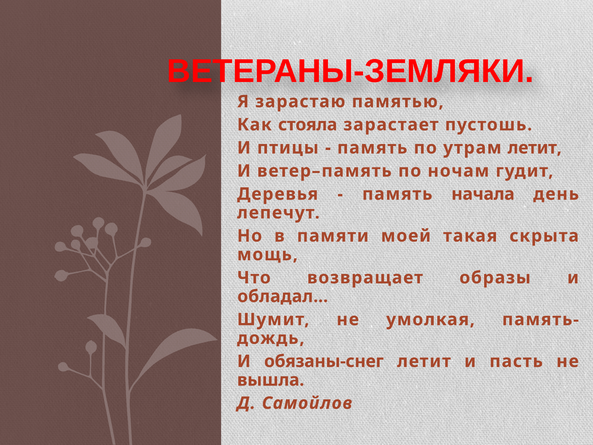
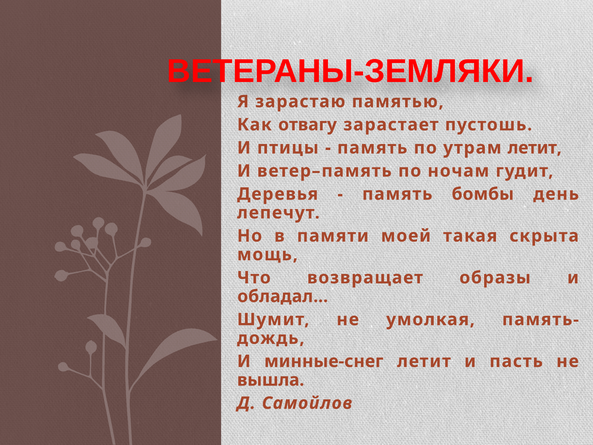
стояла: стояла -> отвагу
начала: начала -> бомбы
обязаны-снег: обязаны-снег -> минные-снег
